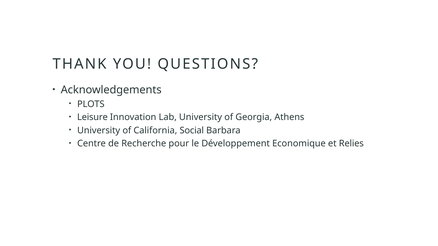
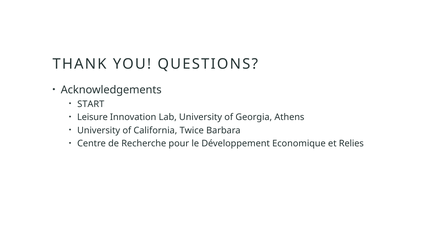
PLOTS: PLOTS -> START
Social: Social -> Twice
